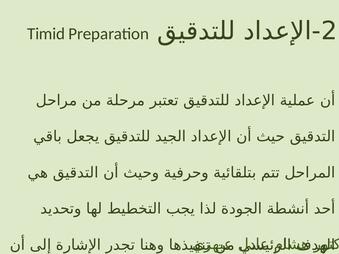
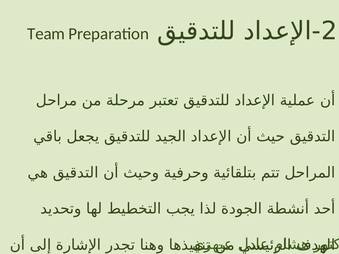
Timid: Timid -> Team
